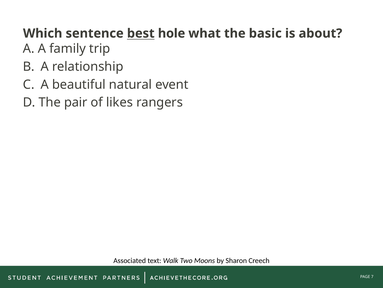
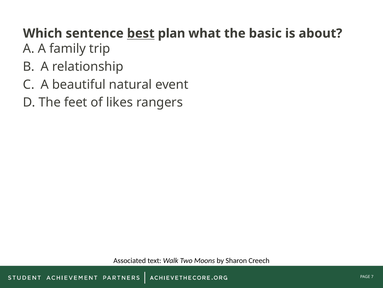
hole: hole -> plan
pair: pair -> feet
